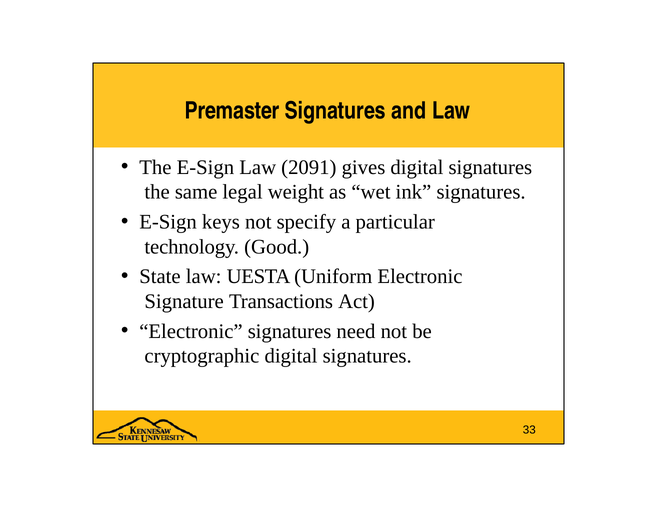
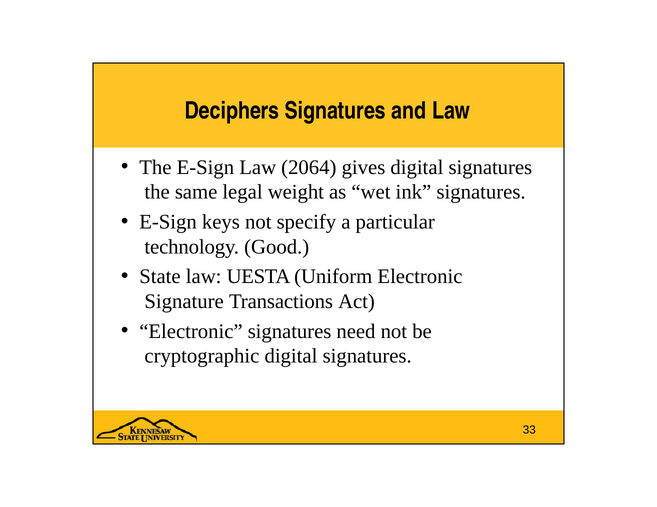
Premaster: Premaster -> Deciphers
2091: 2091 -> 2064
